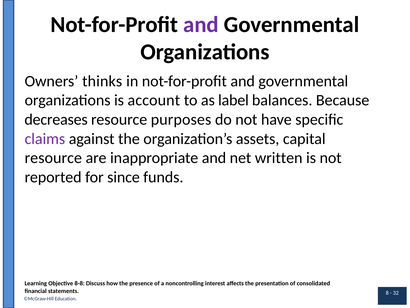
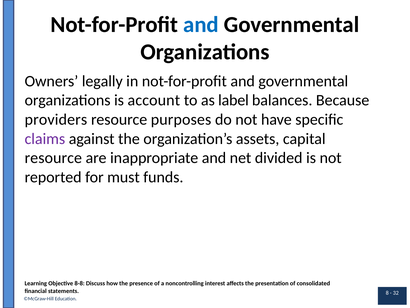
and at (201, 25) colour: purple -> blue
thinks: thinks -> legally
decreases: decreases -> providers
written: written -> divided
since: since -> must
